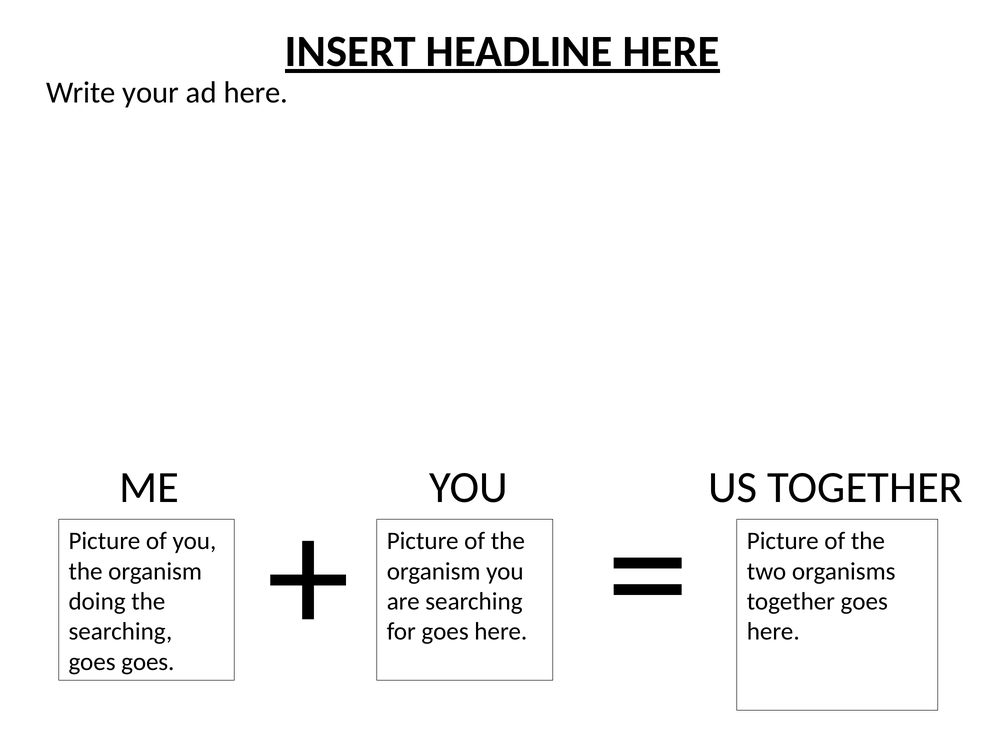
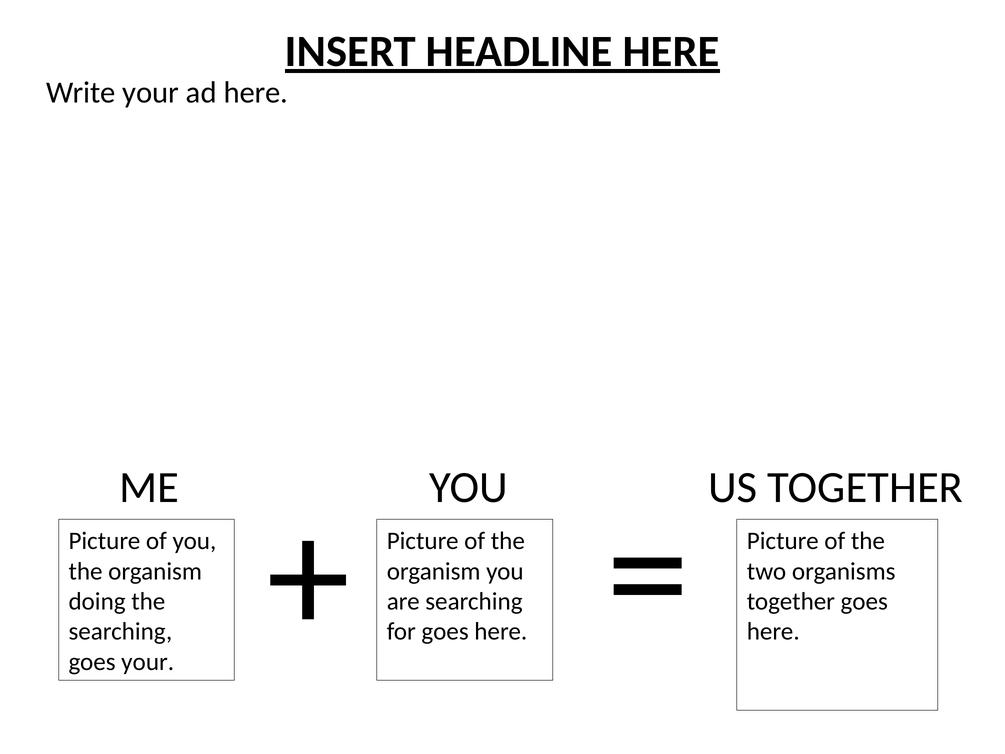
goes goes: goes -> your
